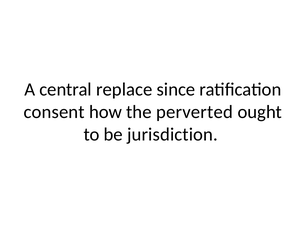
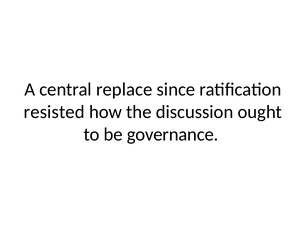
consent: consent -> resisted
perverted: perverted -> discussion
jurisdiction: jurisdiction -> governance
